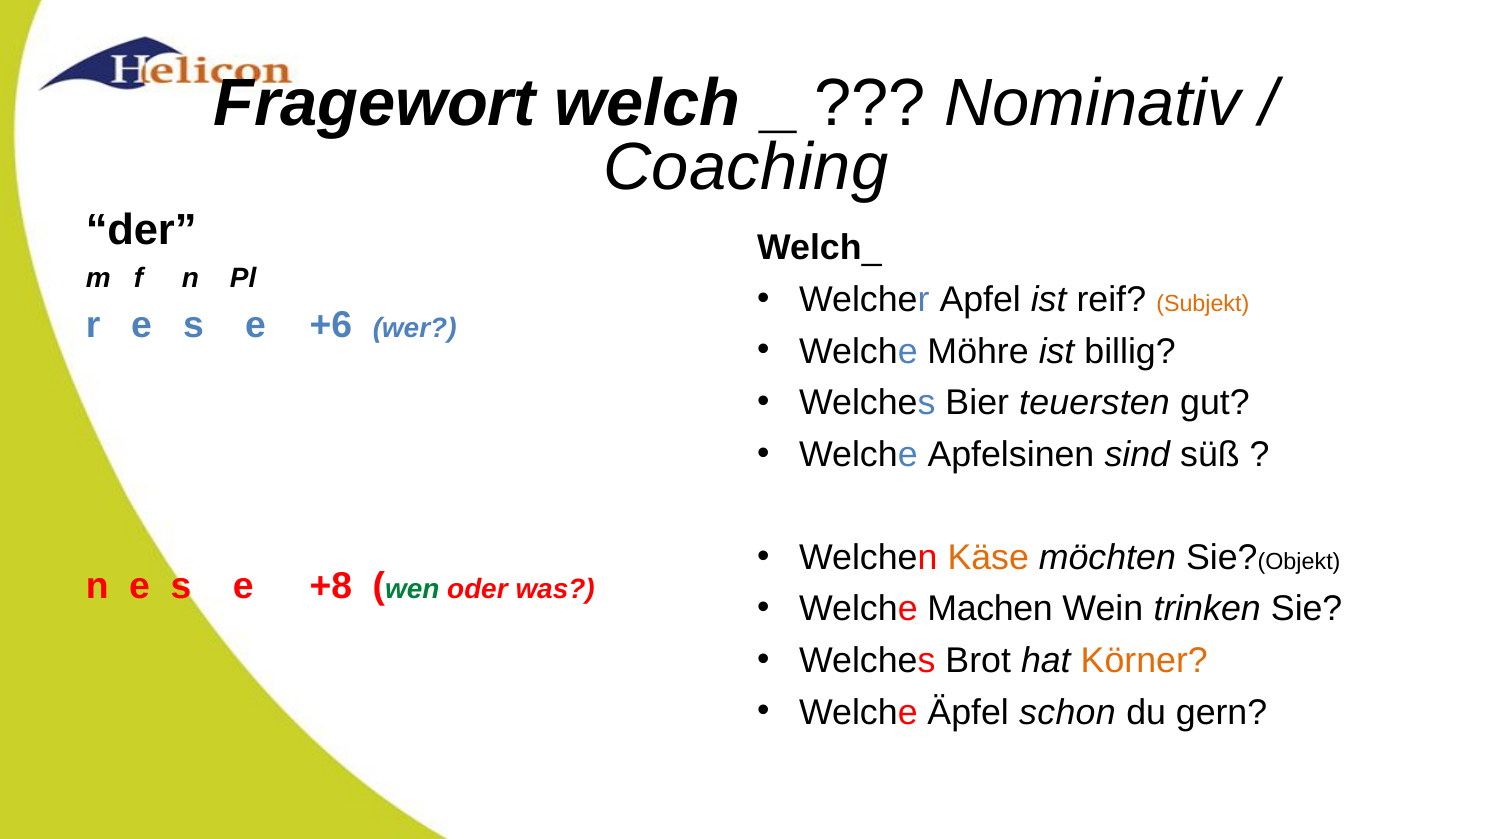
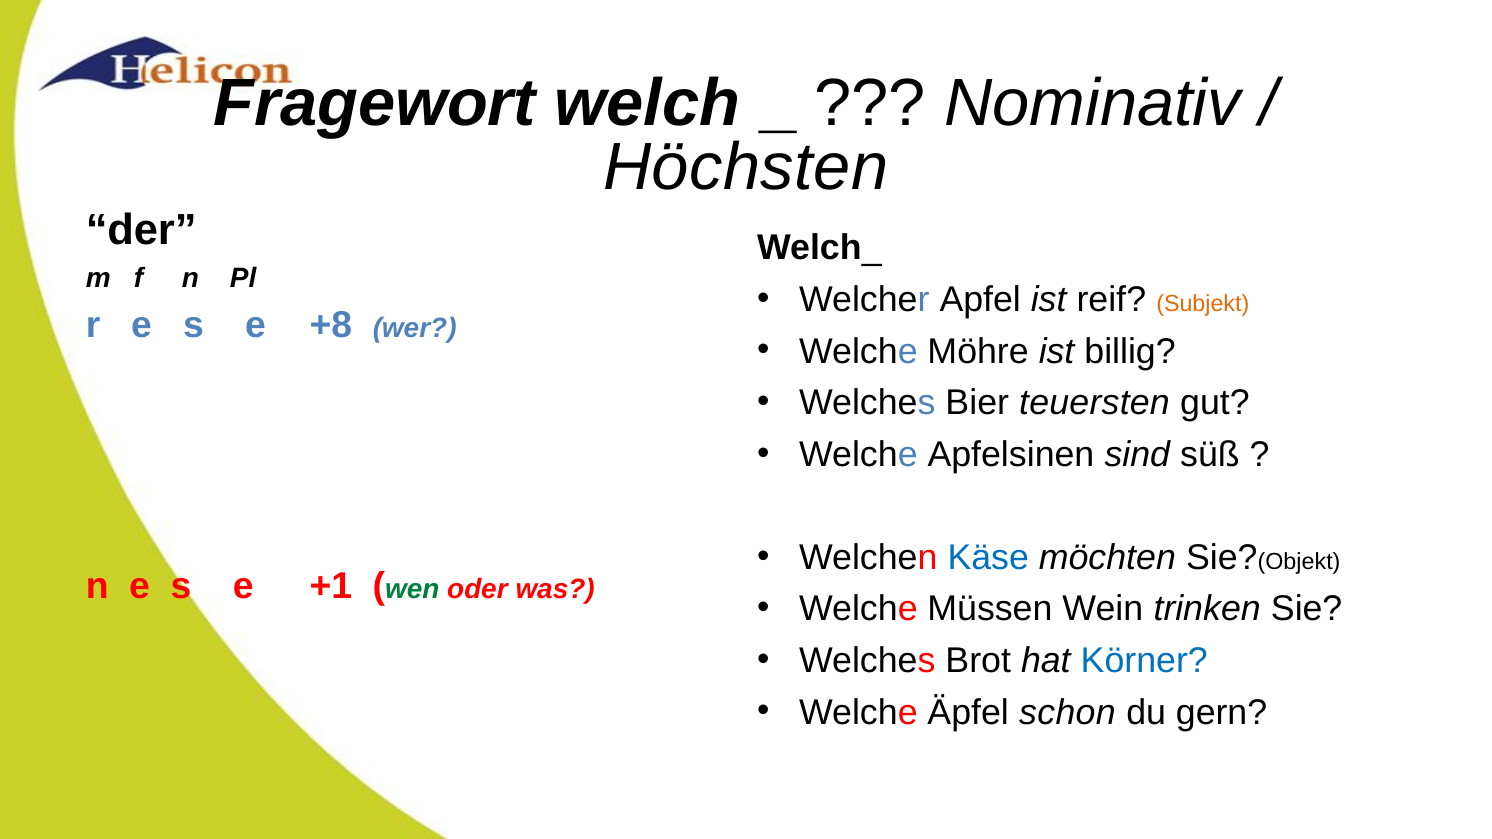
Coaching: Coaching -> Höchsten
+6: +6 -> +8
Käse colour: orange -> blue
+8: +8 -> +1
Machen: Machen -> Müssen
Körner colour: orange -> blue
